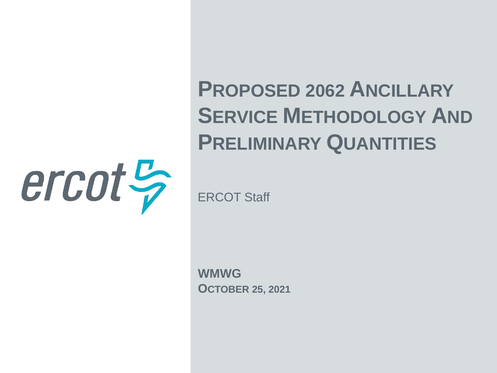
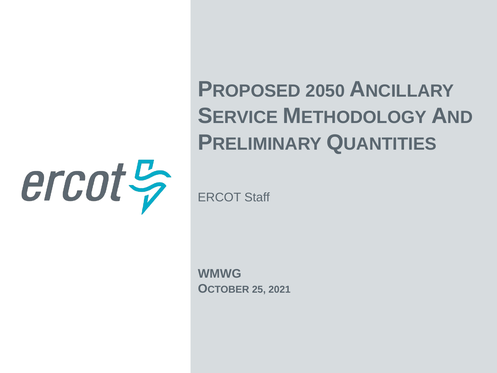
2062: 2062 -> 2050
